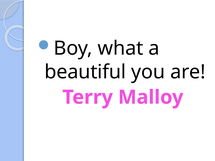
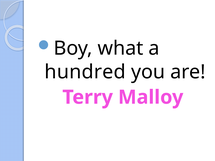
beautiful: beautiful -> hundred
